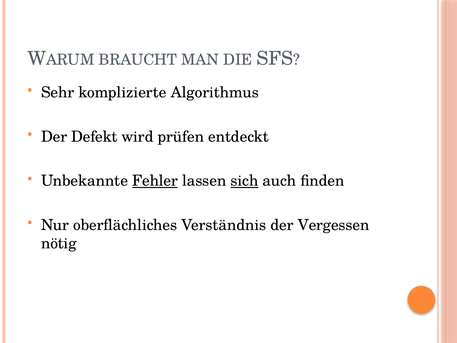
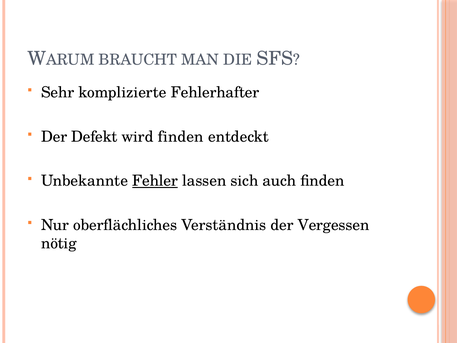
Algorithmus: Algorithmus -> Fehlerhafter
wird prüfen: prüfen -> finden
sich underline: present -> none
